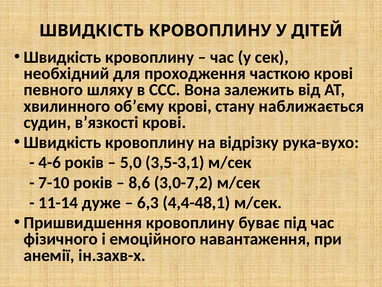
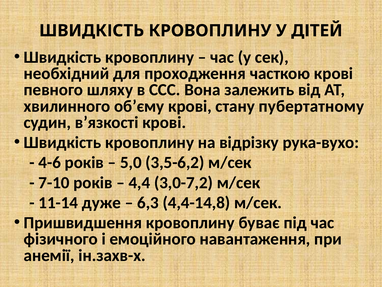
наближається: наближається -> пубертатному
3,5-3,1: 3,5-3,1 -> 3,5-6,2
8,6: 8,6 -> 4,4
4,4-48,1: 4,4-48,1 -> 4,4-14,8
